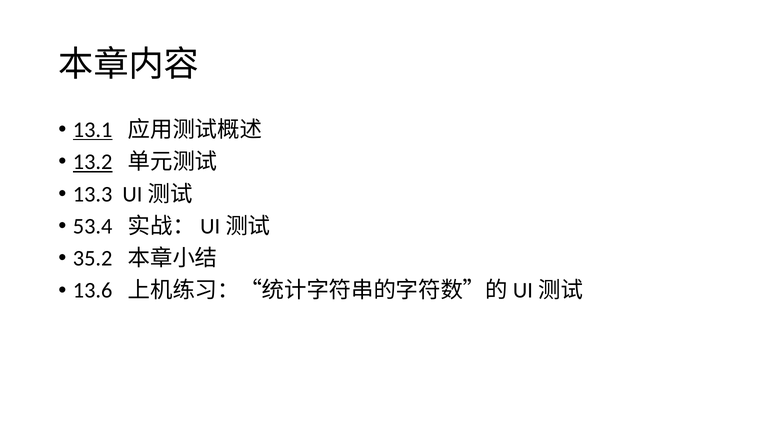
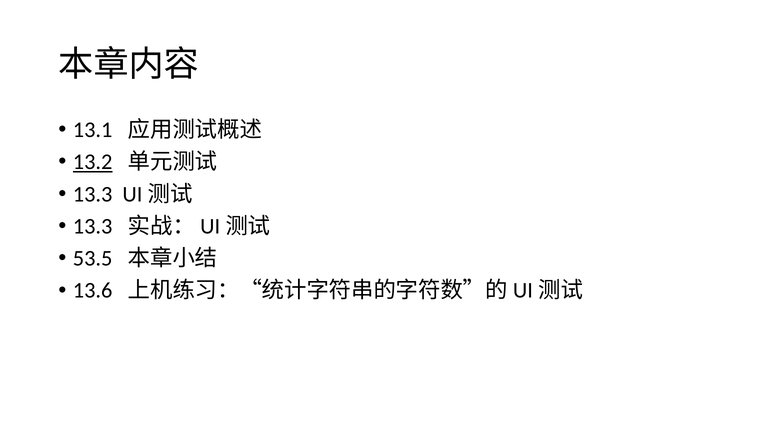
13.1 underline: present -> none
53.4 at (93, 226): 53.4 -> 13.3
35.2: 35.2 -> 53.5
